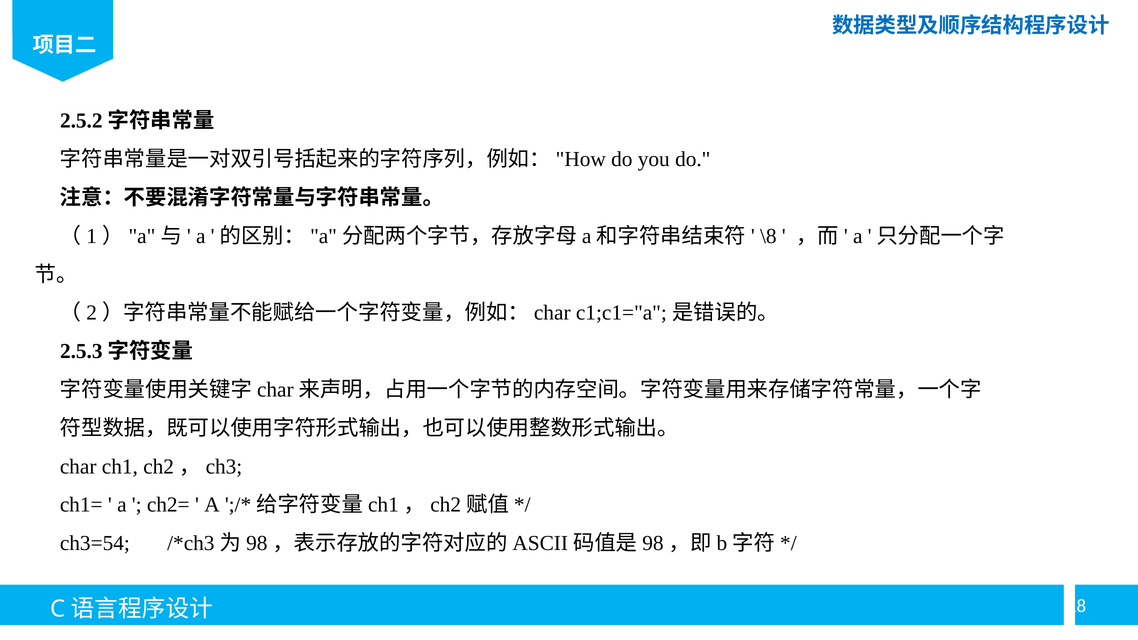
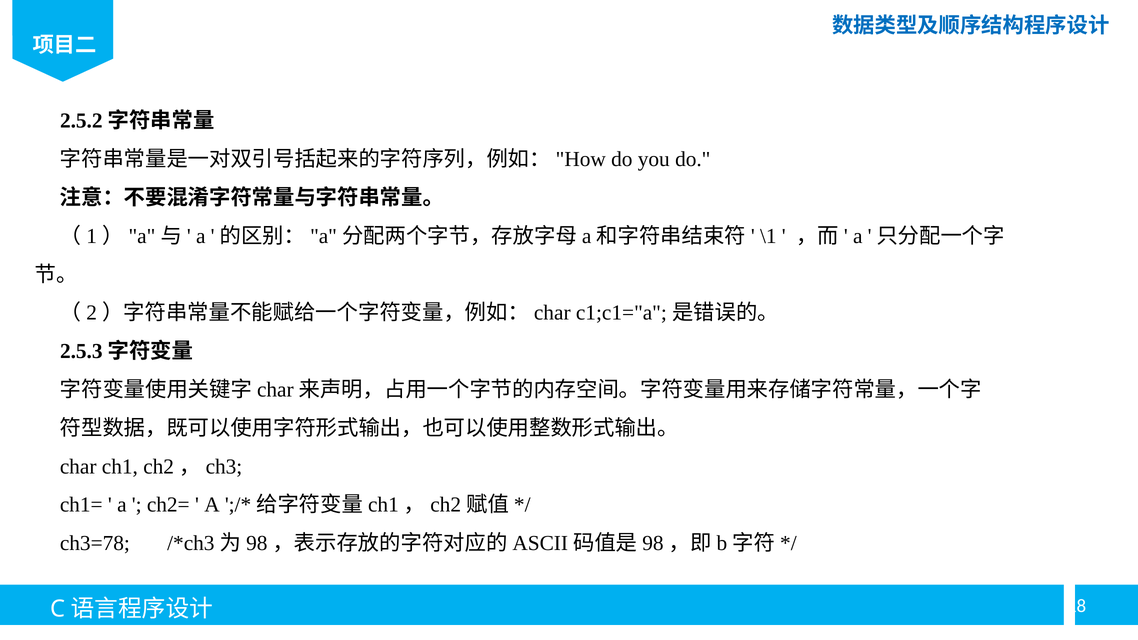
\8: \8 -> \1
ch3=54: ch3=54 -> ch3=78
